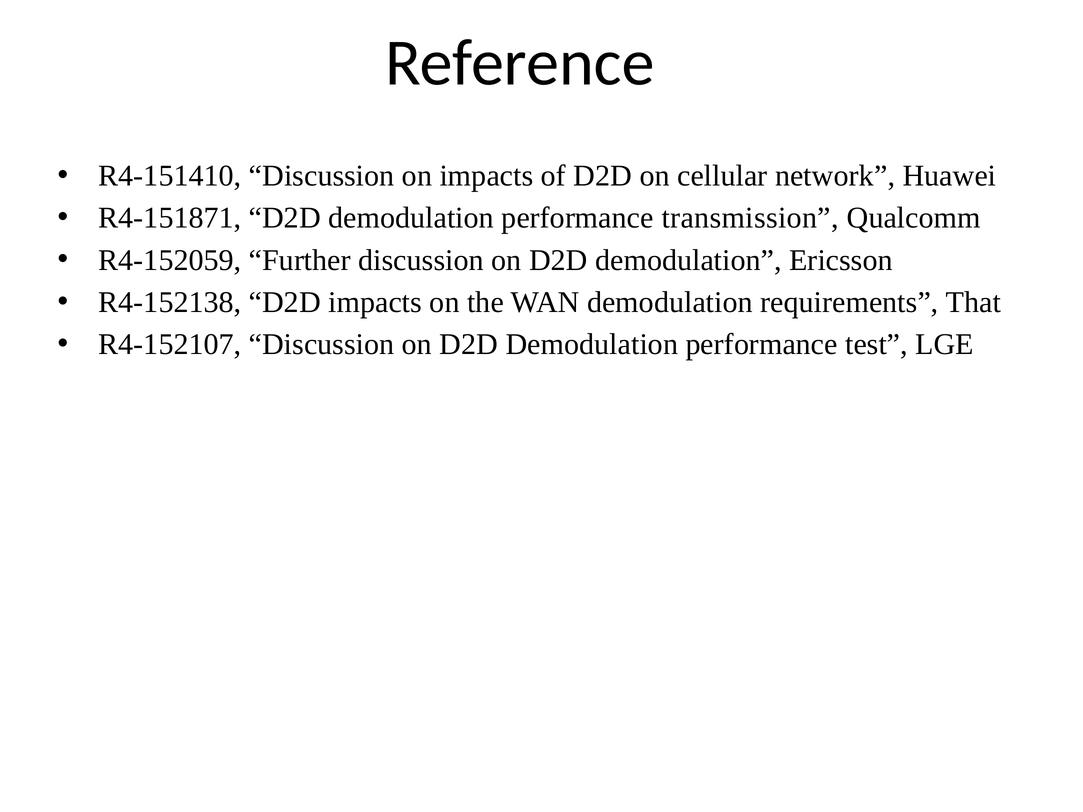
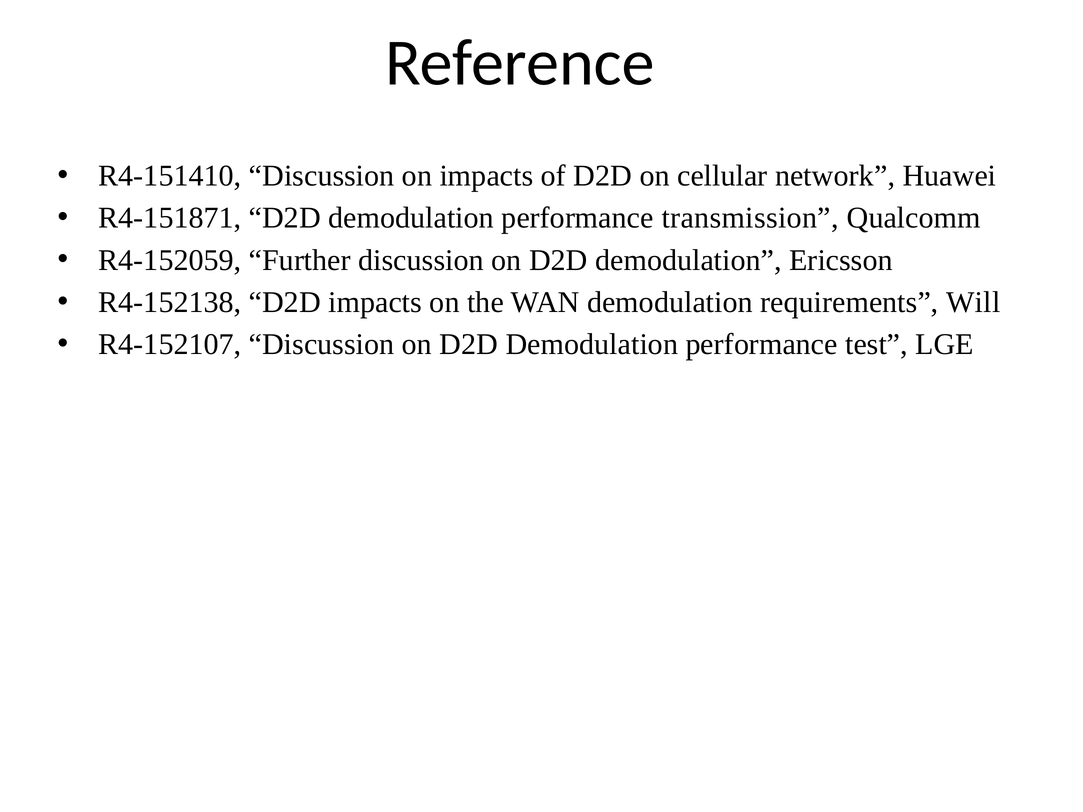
That: That -> Will
